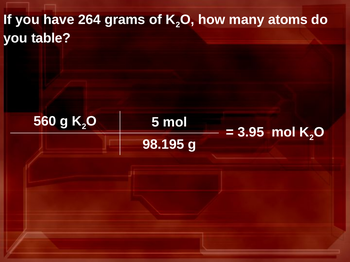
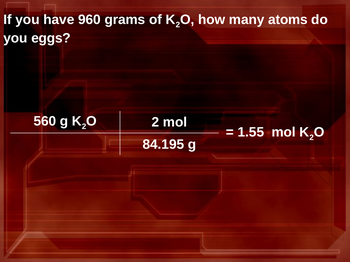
264: 264 -> 960
table: table -> eggs
5 at (155, 122): 5 -> 2
3.95: 3.95 -> 1.55
98.195: 98.195 -> 84.195
